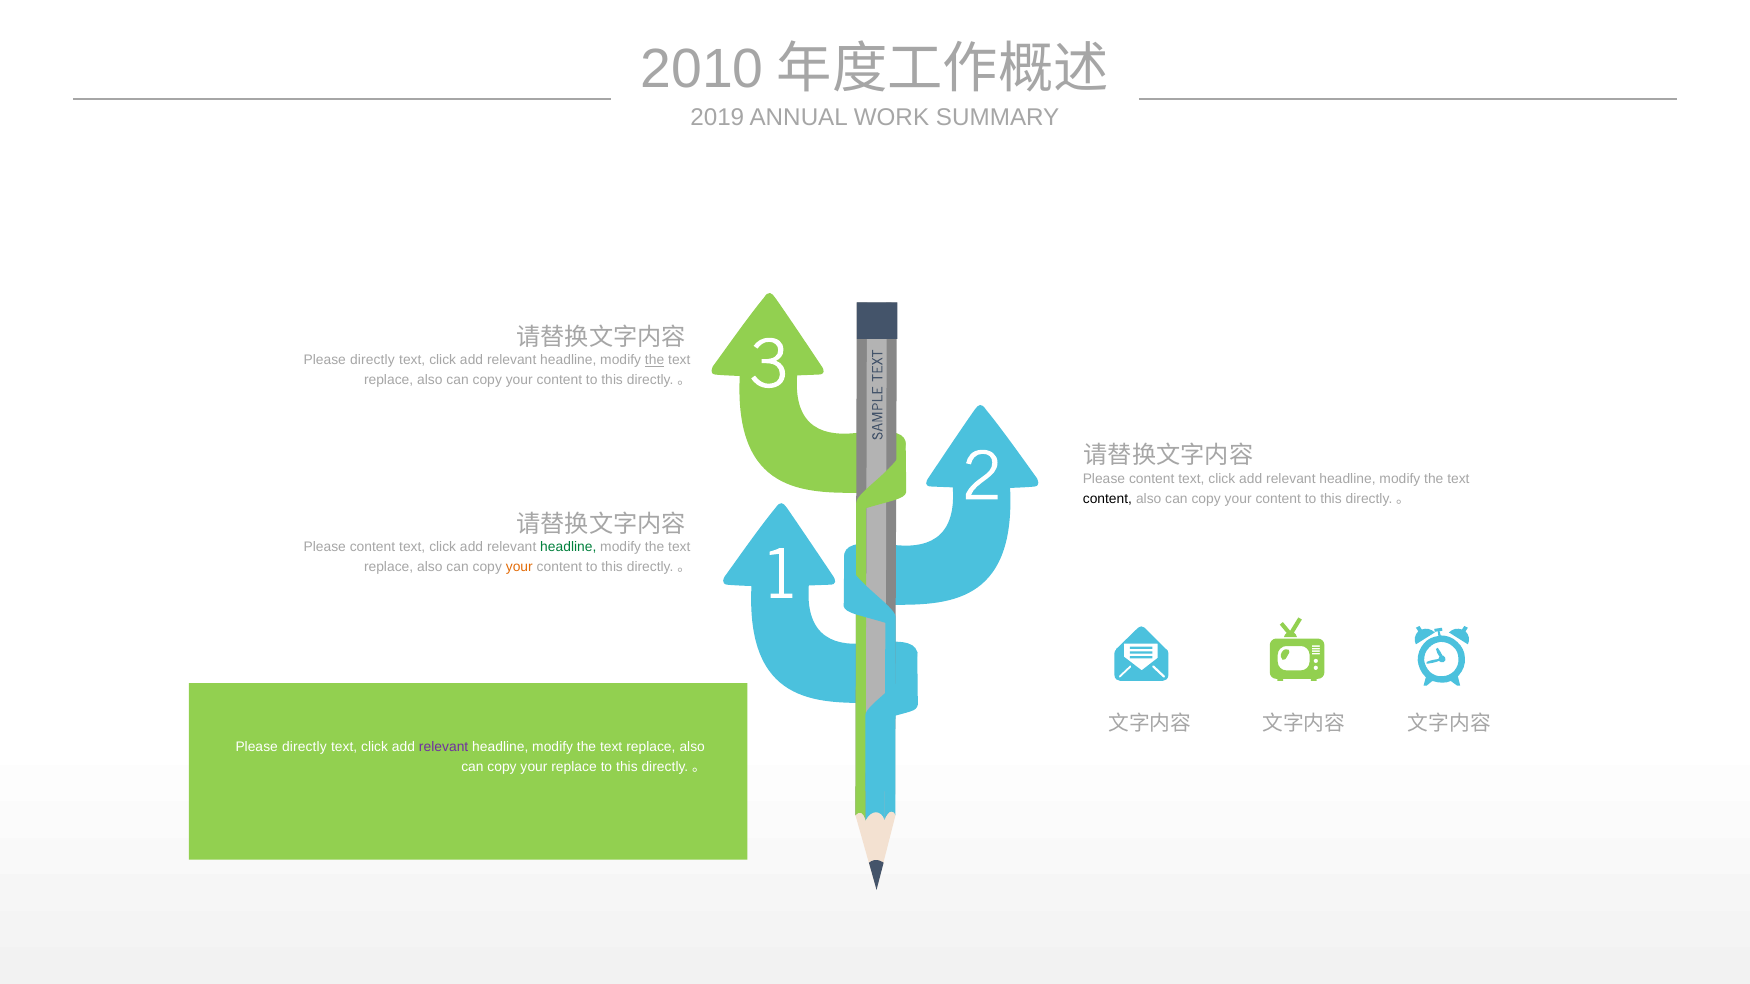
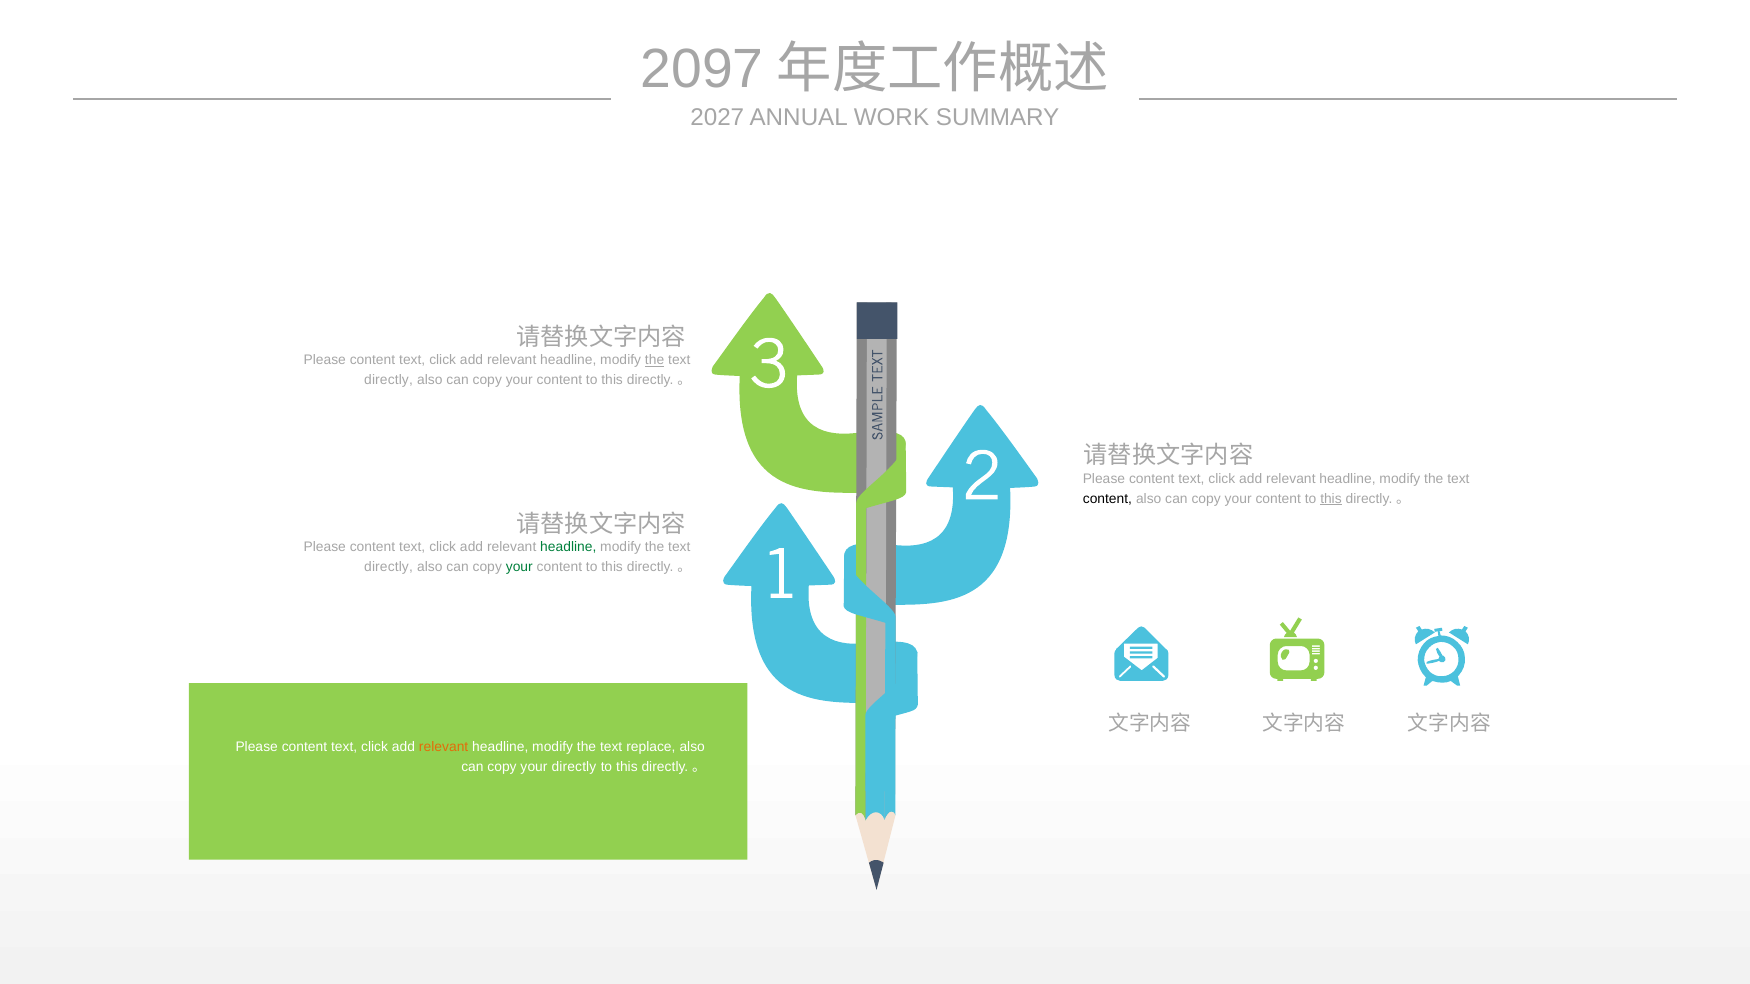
2010: 2010 -> 2097
2019: 2019 -> 2027
directly at (372, 360): directly -> content
replace at (389, 380): replace -> directly
this at (1331, 499) underline: none -> present
replace at (389, 567): replace -> directly
your at (519, 567) colour: orange -> green
directly at (304, 747): directly -> content
relevant at (444, 747) colour: purple -> orange
your replace: replace -> directly
